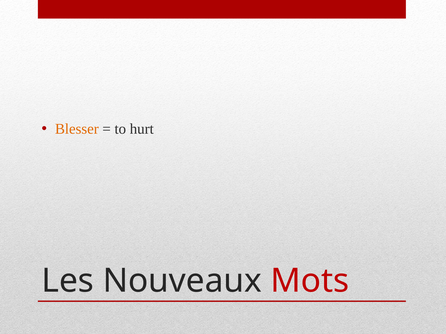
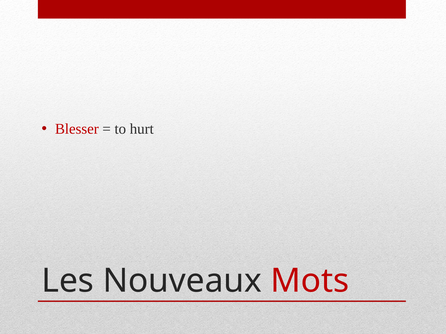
Blesser colour: orange -> red
